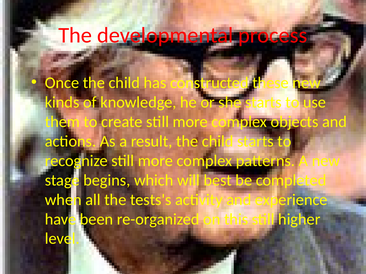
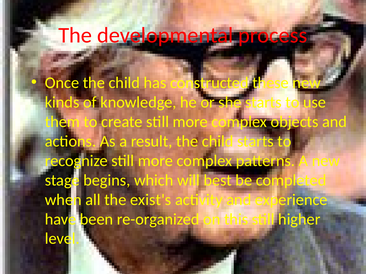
tests's: tests's -> exist's
